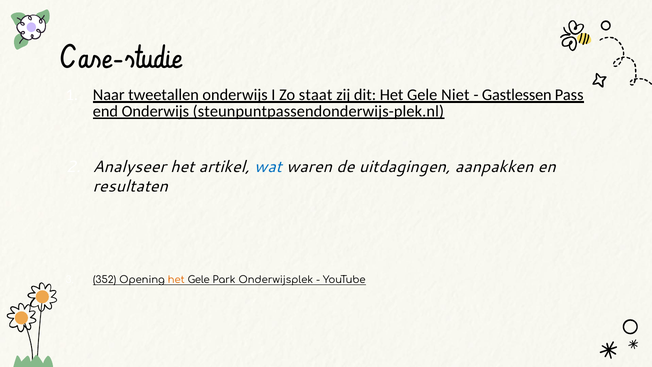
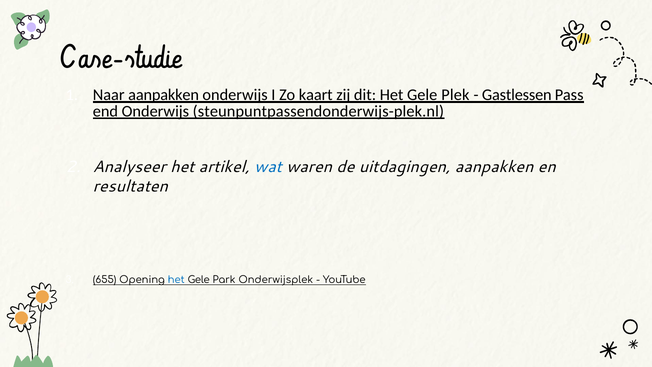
Naar tweetallen: tweetallen -> aanpakken
staat: staat -> kaart
Niet: Niet -> Plek
352: 352 -> 655
het at (176, 280) colour: orange -> blue
